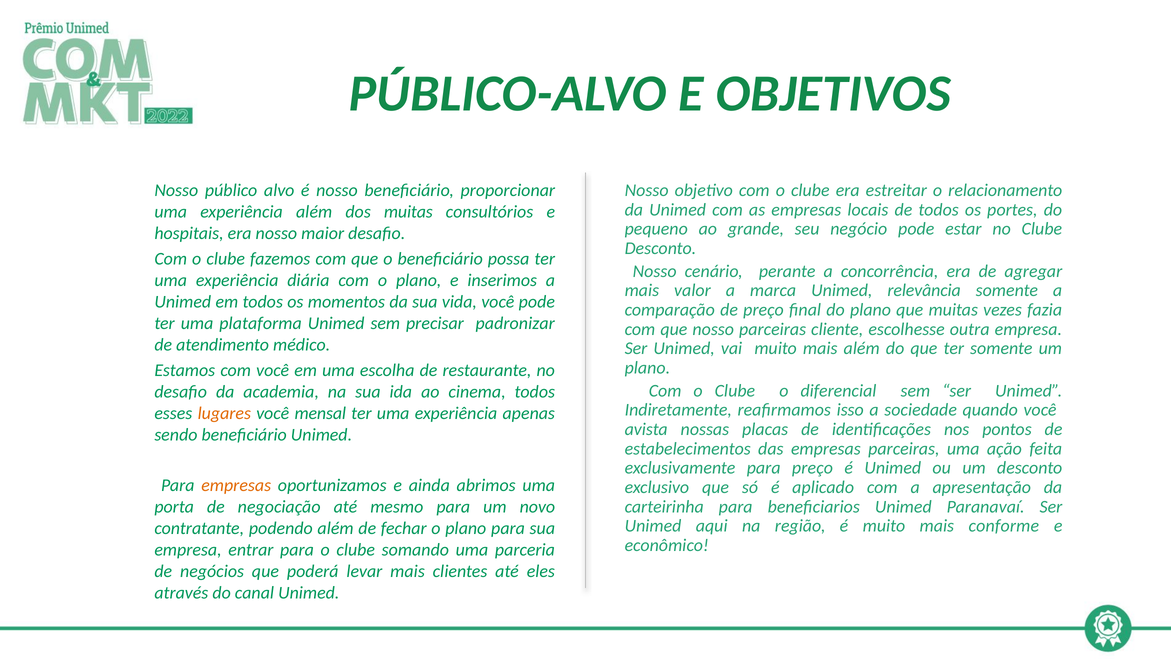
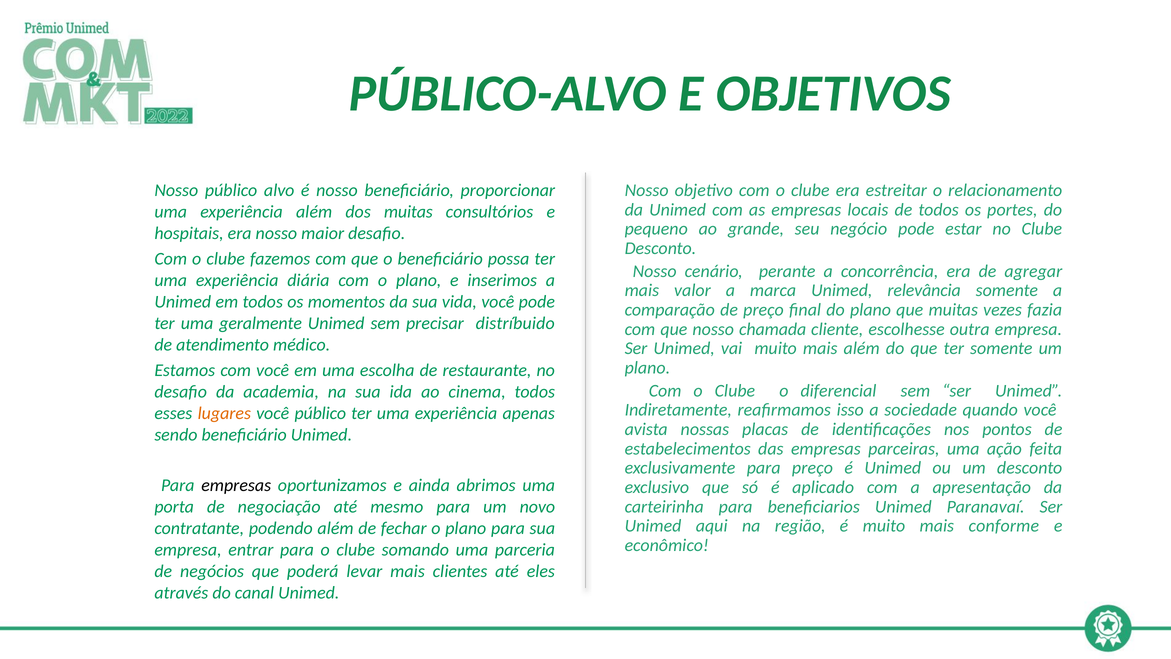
plataforma: plataforma -> geralmente
padronizar: padronizar -> distríbuido
nosso parceiras: parceiras -> chamada
você mensal: mensal -> público
empresas at (236, 485) colour: orange -> black
